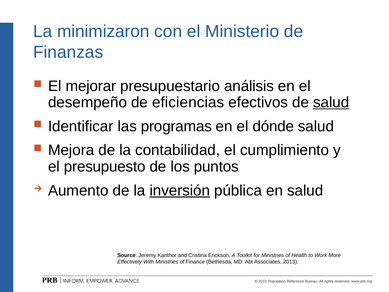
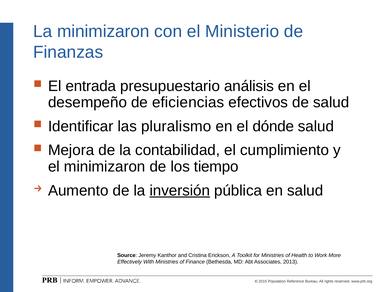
mejorar: mejorar -> entrada
salud at (331, 102) underline: present -> none
programas: programas -> pluralismo
el presupuesto: presupuesto -> minimizaron
puntos: puntos -> tiempo
